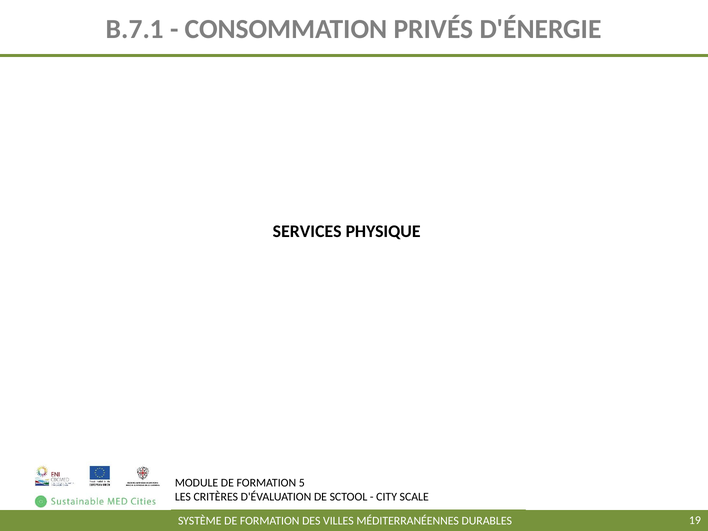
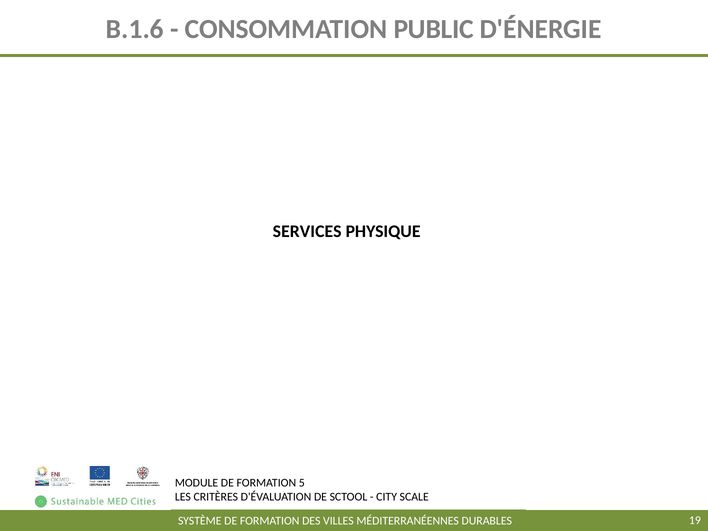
B.7.1: B.7.1 -> B.1.6
PRIVÉS: PRIVÉS -> PUBLIC
